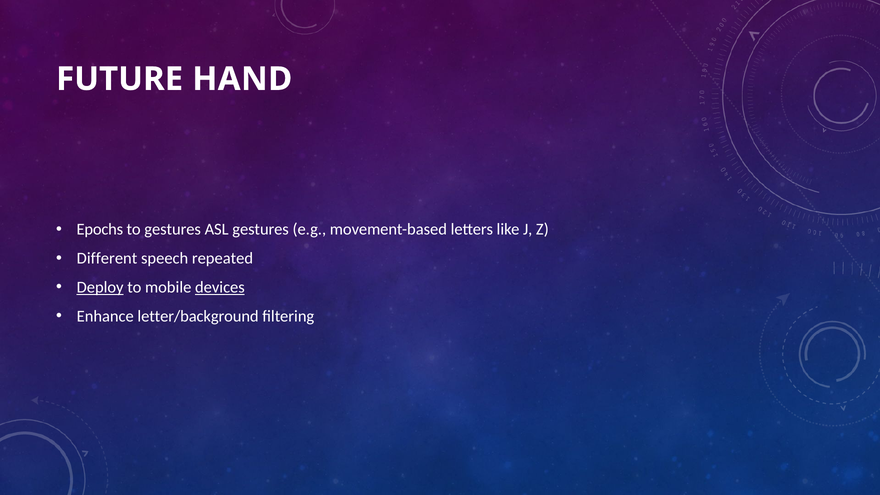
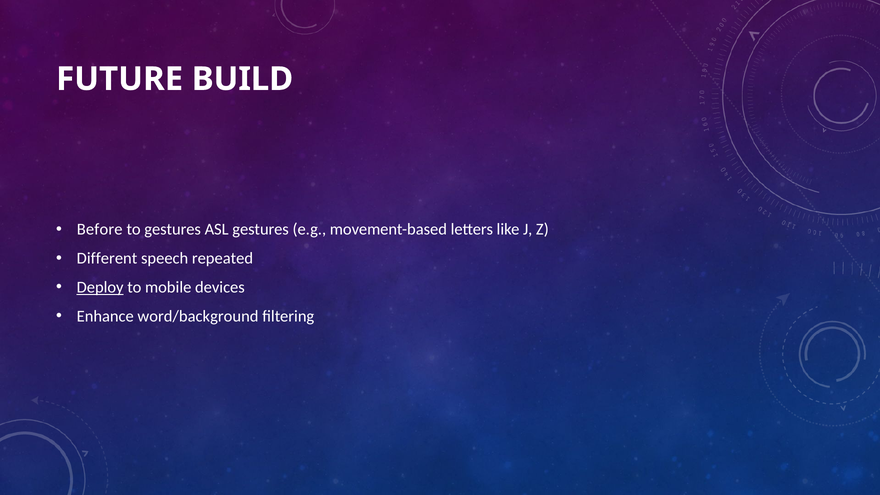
HAND: HAND -> BUILD
Epochs: Epochs -> Before
devices underline: present -> none
letter/background: letter/background -> word/background
